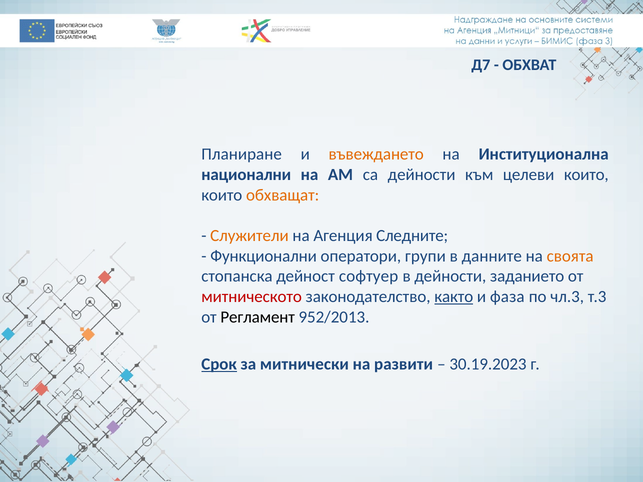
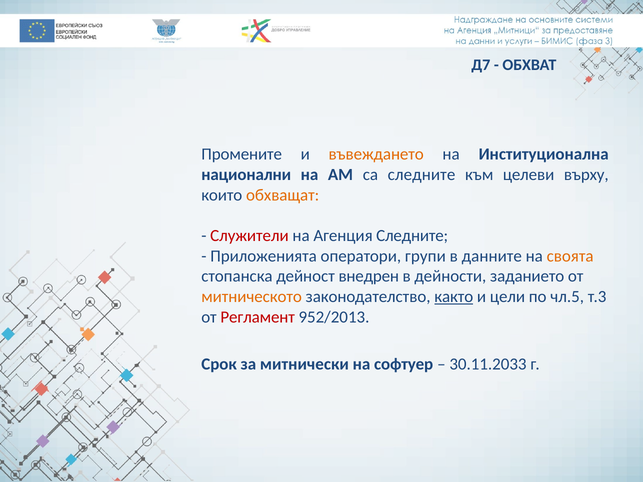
Планиране: Планиране -> Промените
са дейности: дейности -> следните
целеви които: които -> върху
Служители colour: orange -> red
Функционални: Функционални -> Приложенията
софтуер: софтуер -> внедрен
митническото colour: red -> orange
фаза: фаза -> цели
чл.3: чл.3 -> чл.5
Регламент colour: black -> red
Срок underline: present -> none
развити: развити -> софтуер
30.19.2023: 30.19.2023 -> 30.11.2033
